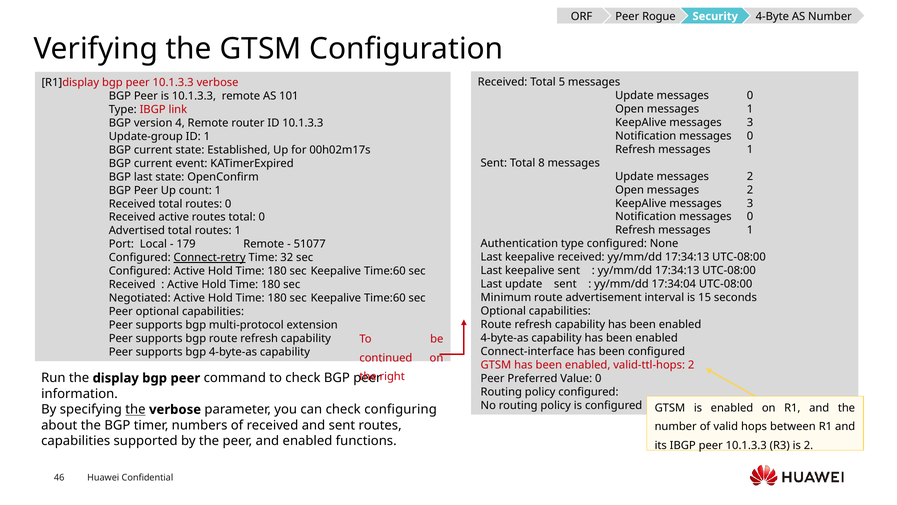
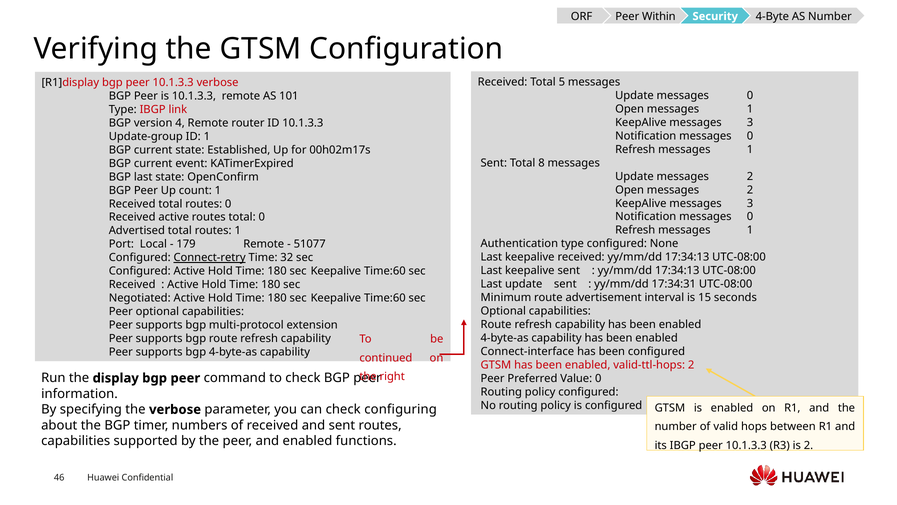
Rogue: Rogue -> Within
17:34:04: 17:34:04 -> 17:34:31
the at (135, 409) underline: present -> none
